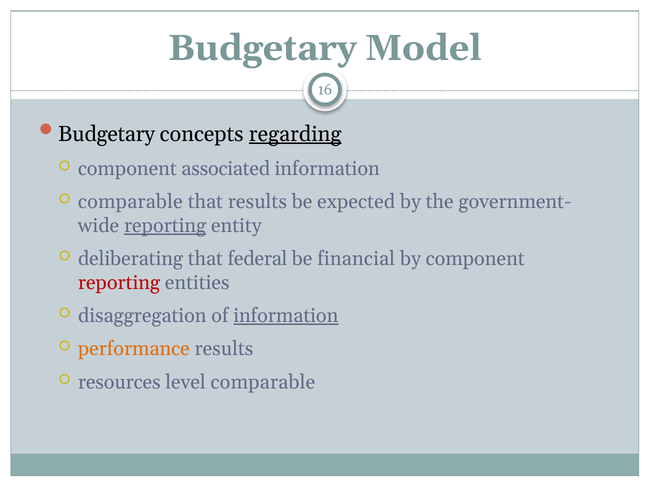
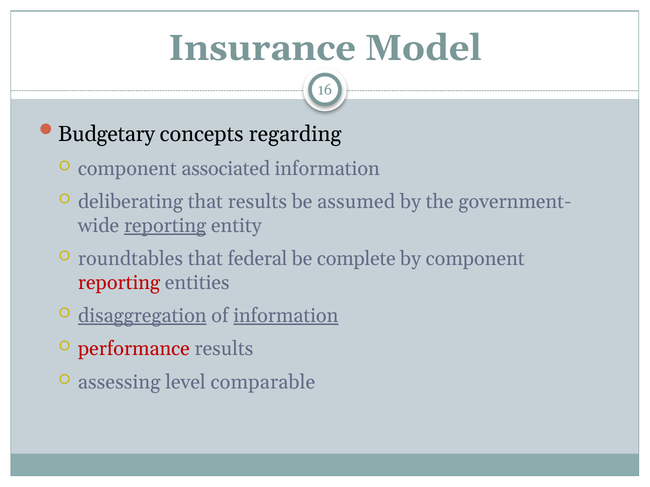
Budgetary at (262, 48): Budgetary -> Insurance
regarding underline: present -> none
comparable at (130, 202): comparable -> deliberating
expected: expected -> assumed
deliberating: deliberating -> roundtables
financial: financial -> complete
disaggregation underline: none -> present
performance colour: orange -> red
resources: resources -> assessing
